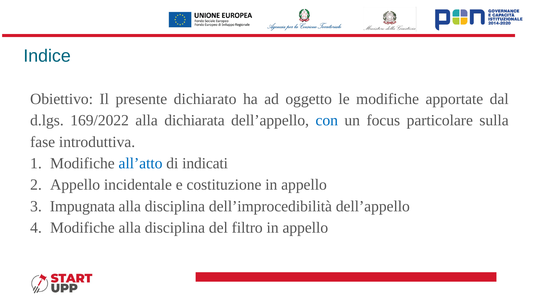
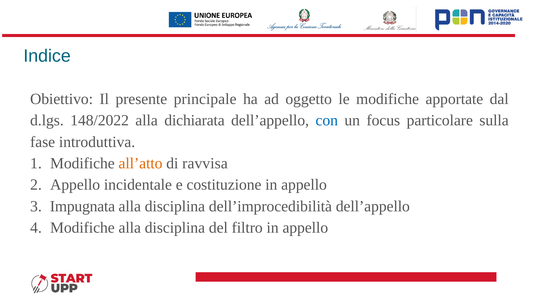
dichiarato: dichiarato -> principale
169/2022: 169/2022 -> 148/2022
all’atto colour: blue -> orange
indicati: indicati -> ravvisa
